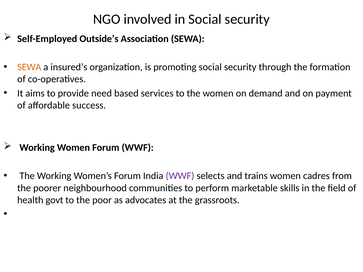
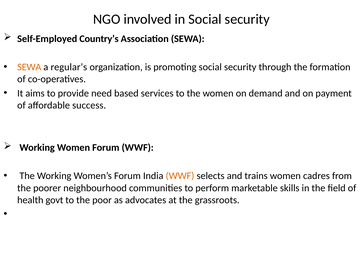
Outside’s: Outside’s -> Country’s
insured’s: insured’s -> regular’s
WWF at (180, 176) colour: purple -> orange
